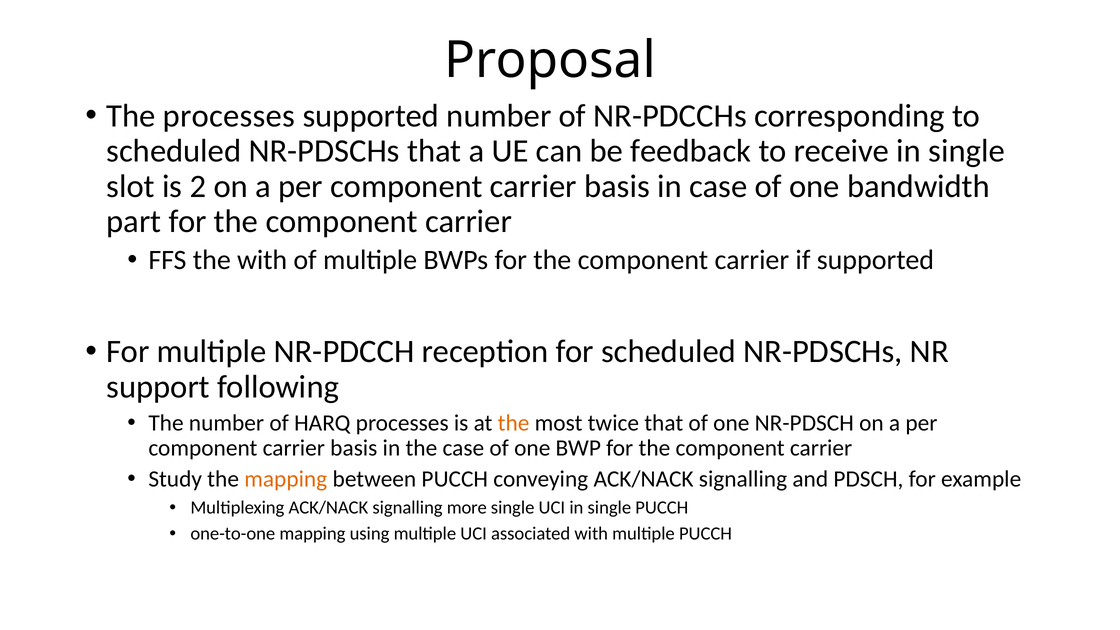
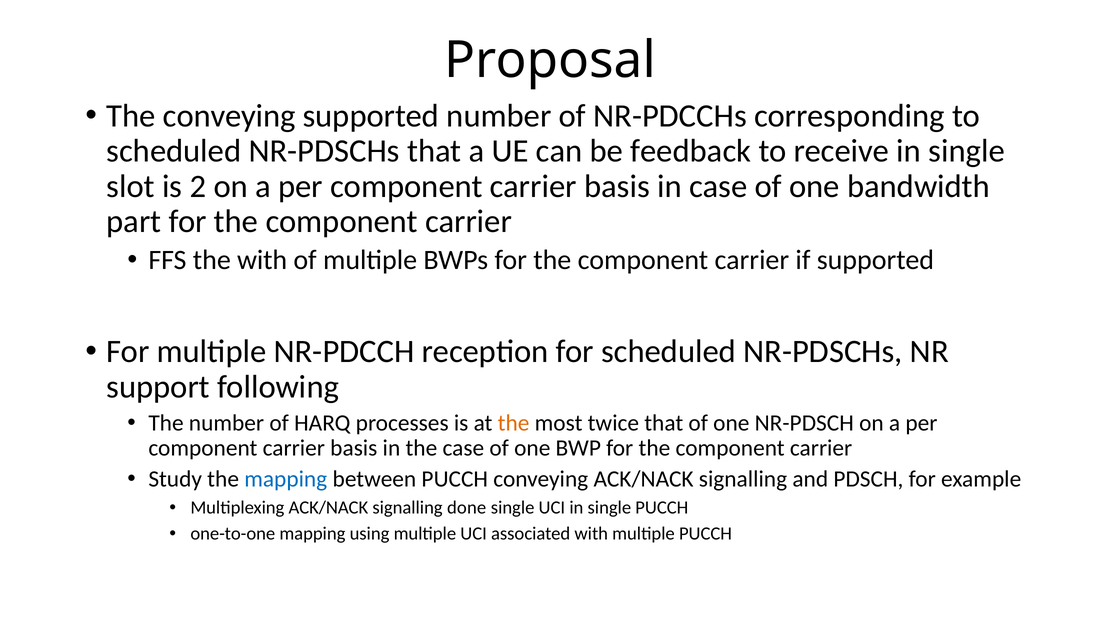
The processes: processes -> conveying
mapping at (286, 479) colour: orange -> blue
more: more -> done
